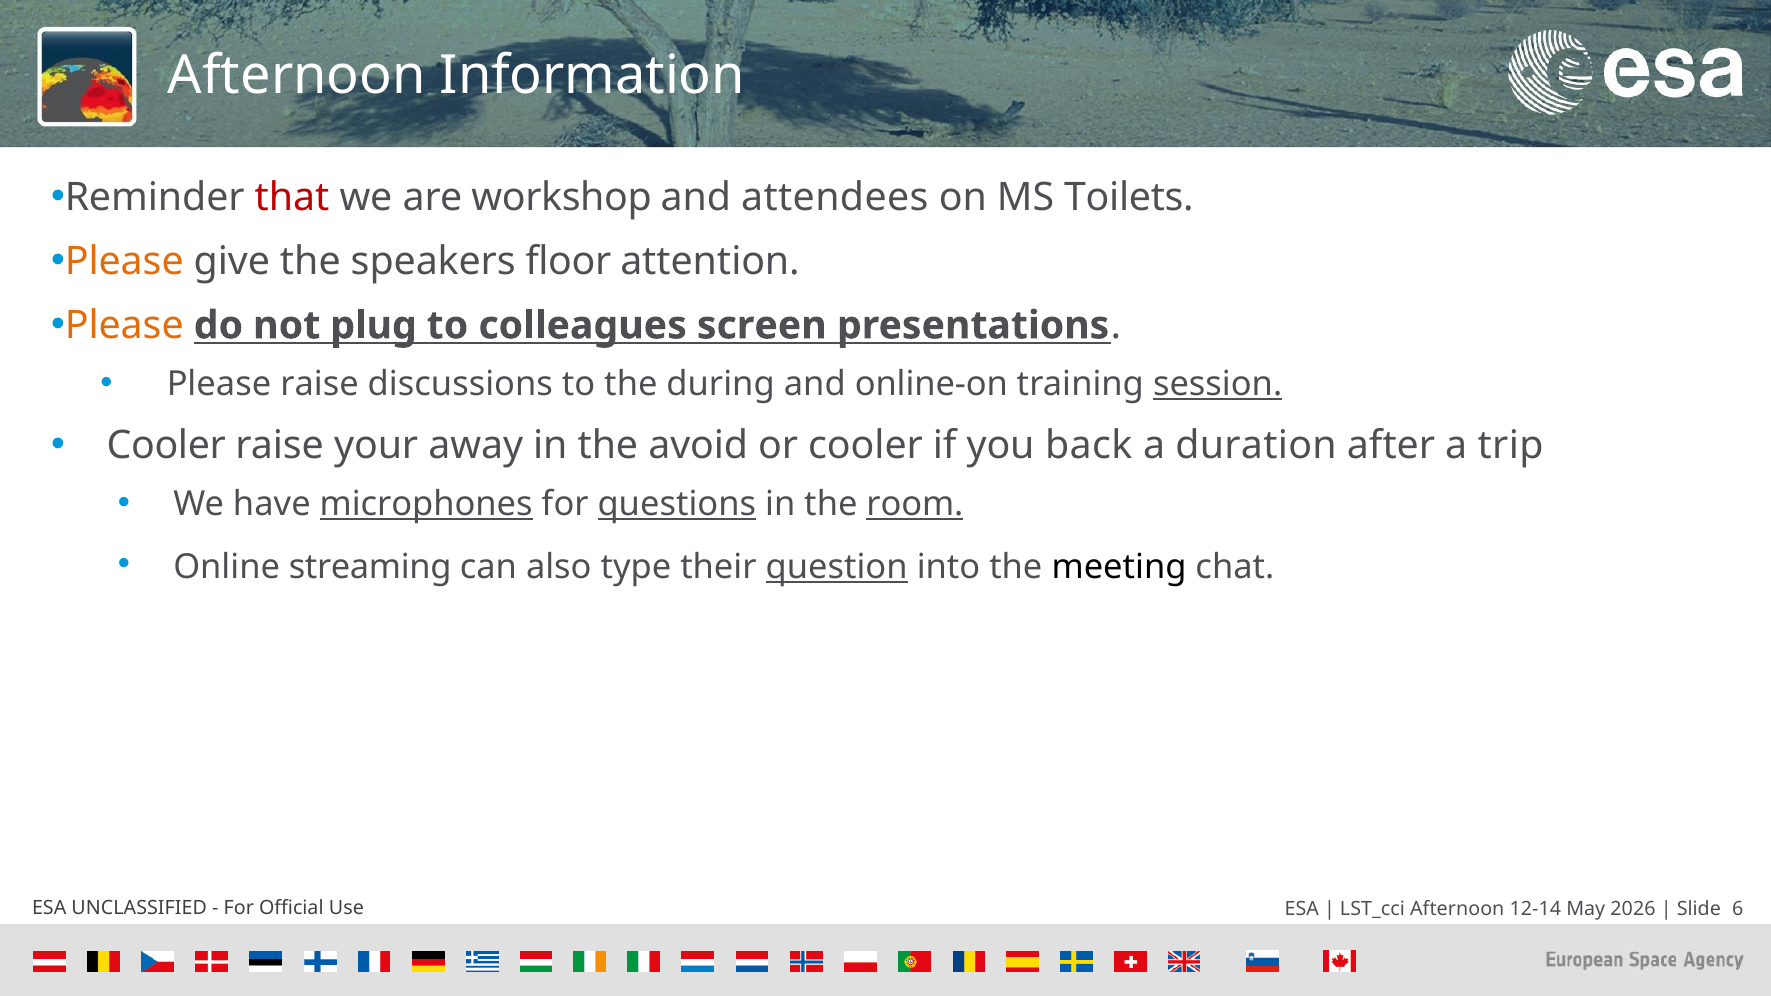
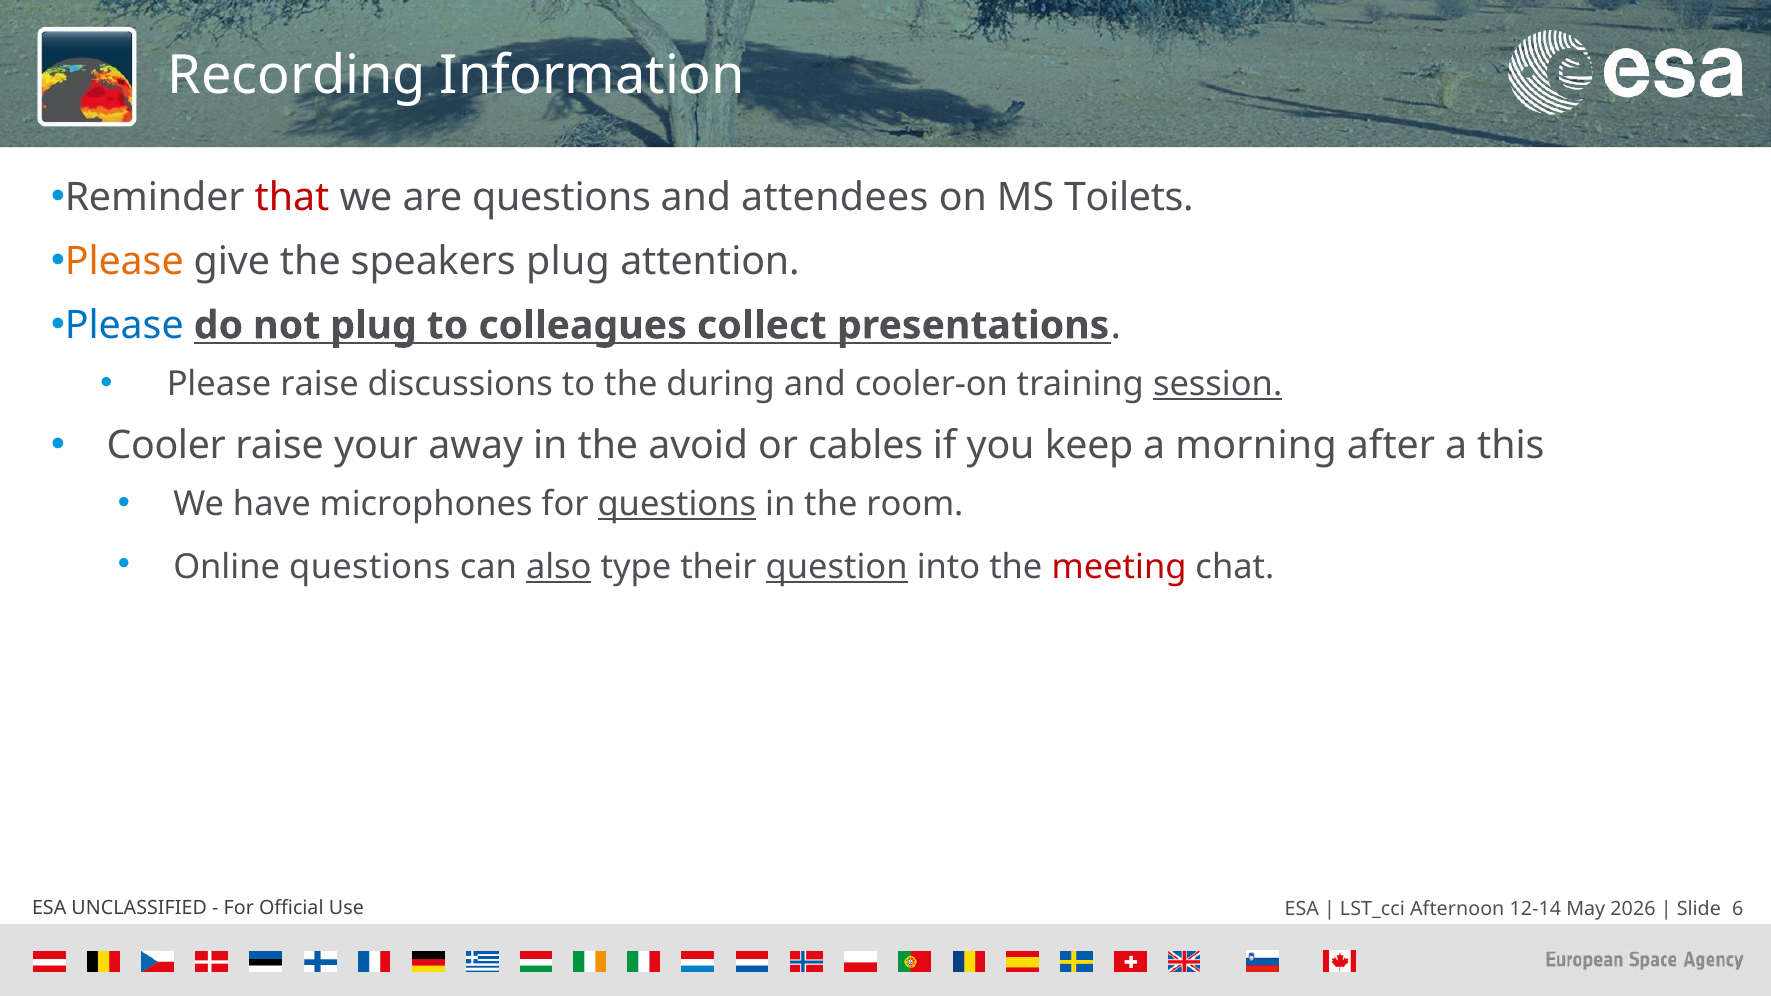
Afternoon at (297, 76): Afternoon -> Recording
are workshop: workshop -> questions
speakers floor: floor -> plug
Please at (124, 326) colour: orange -> blue
screen: screen -> collect
online-on: online-on -> cooler-on
or cooler: cooler -> cables
back: back -> keep
duration: duration -> morning
trip: trip -> this
microphones underline: present -> none
room underline: present -> none
Online streaming: streaming -> questions
also underline: none -> present
meeting colour: black -> red
